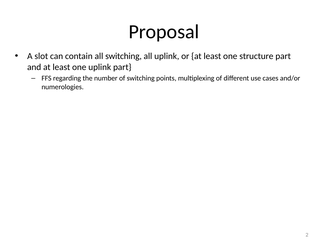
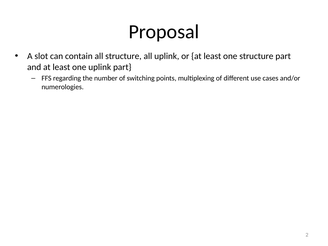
all switching: switching -> structure
